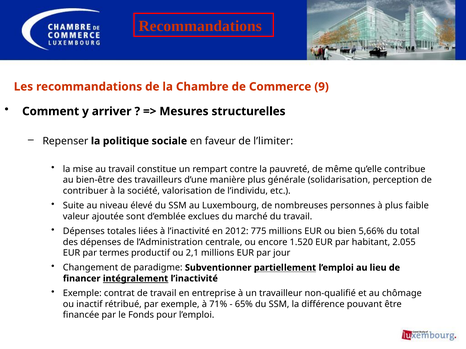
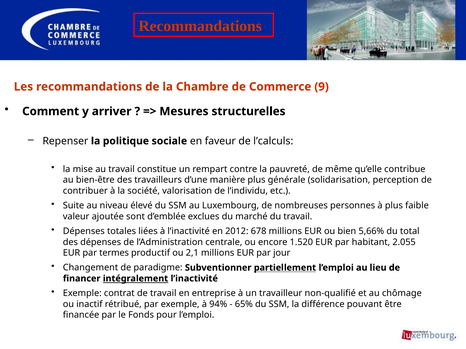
l’limiter: l’limiter -> l’calculs
775: 775 -> 678
71%: 71% -> 94%
